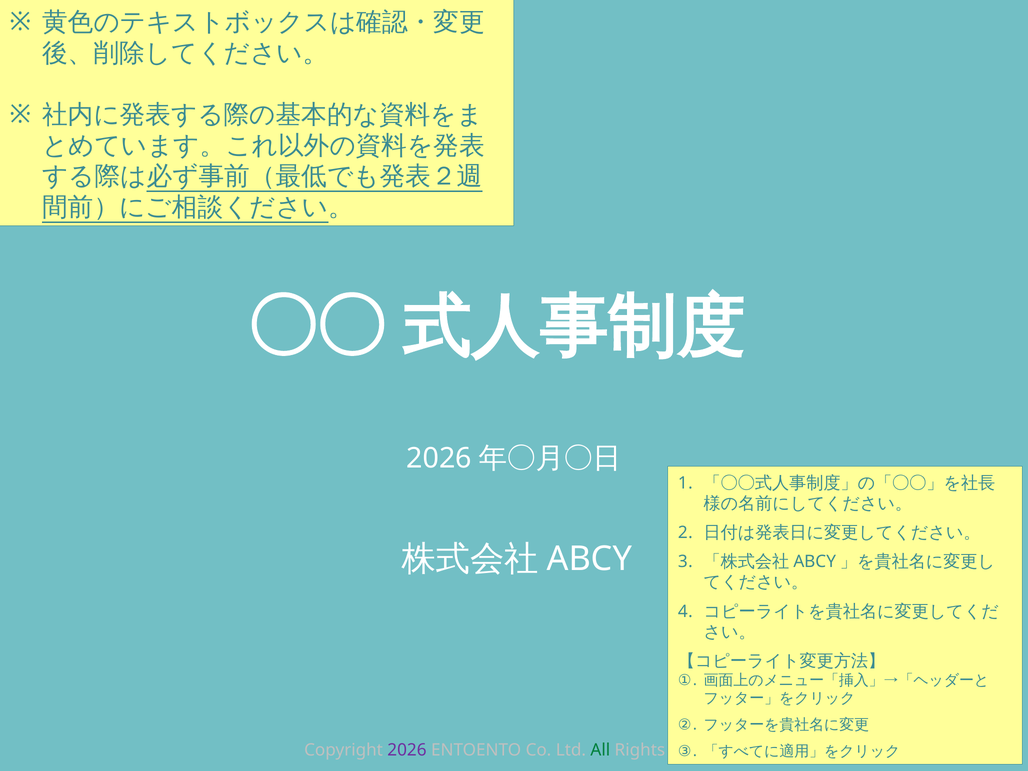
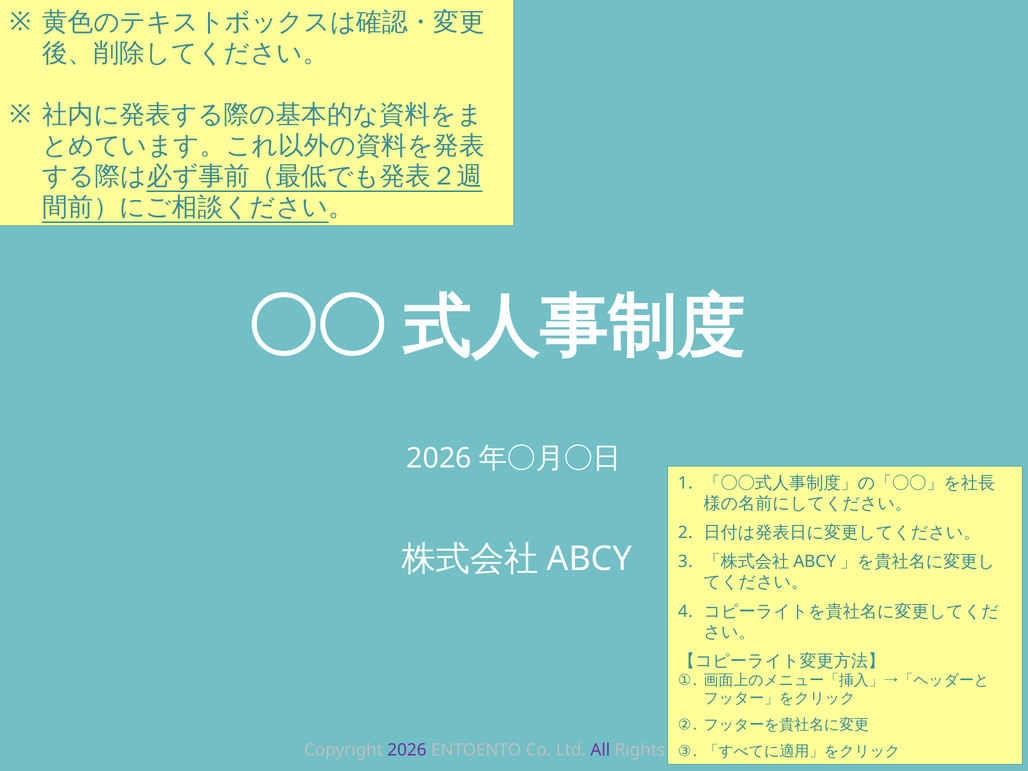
All colour: green -> purple
